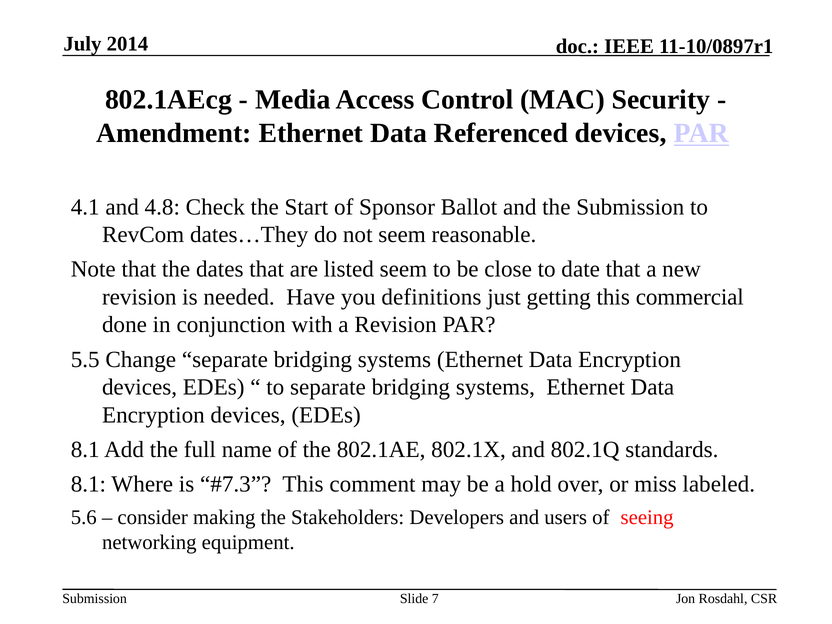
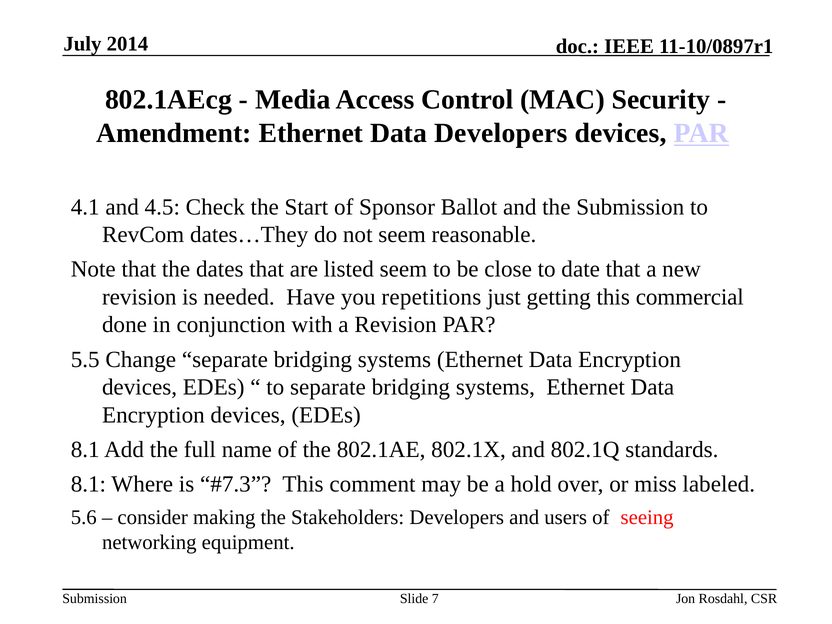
Data Referenced: Referenced -> Developers
4.8: 4.8 -> 4.5
definitions: definitions -> repetitions
